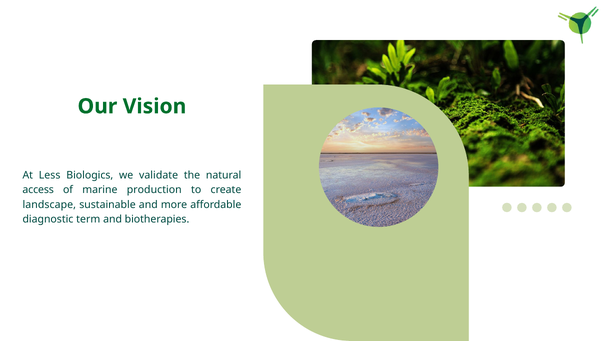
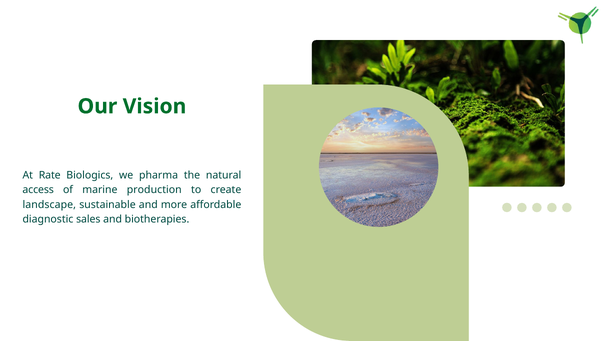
Less: Less -> Rate
validate: validate -> pharma
term: term -> sales
